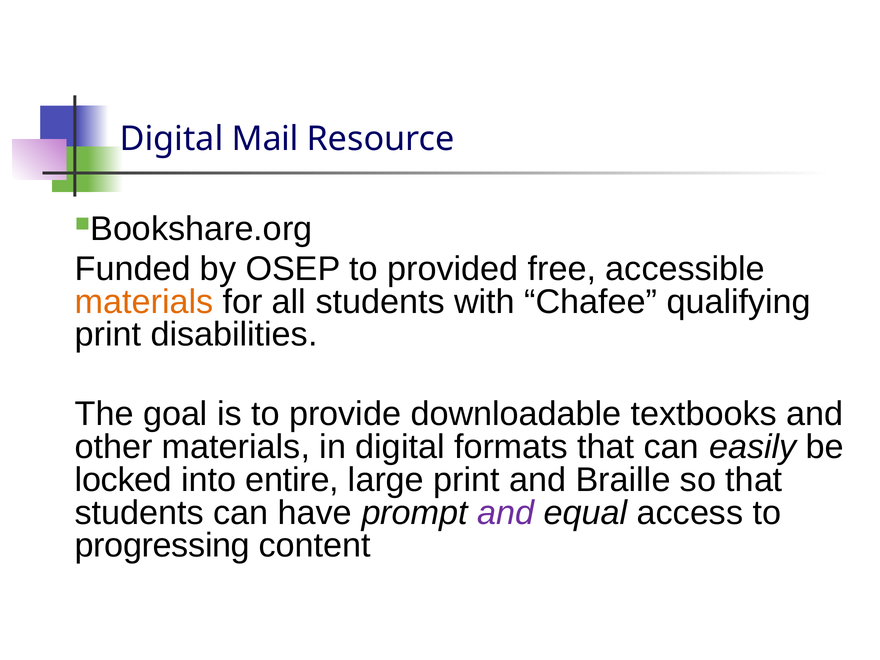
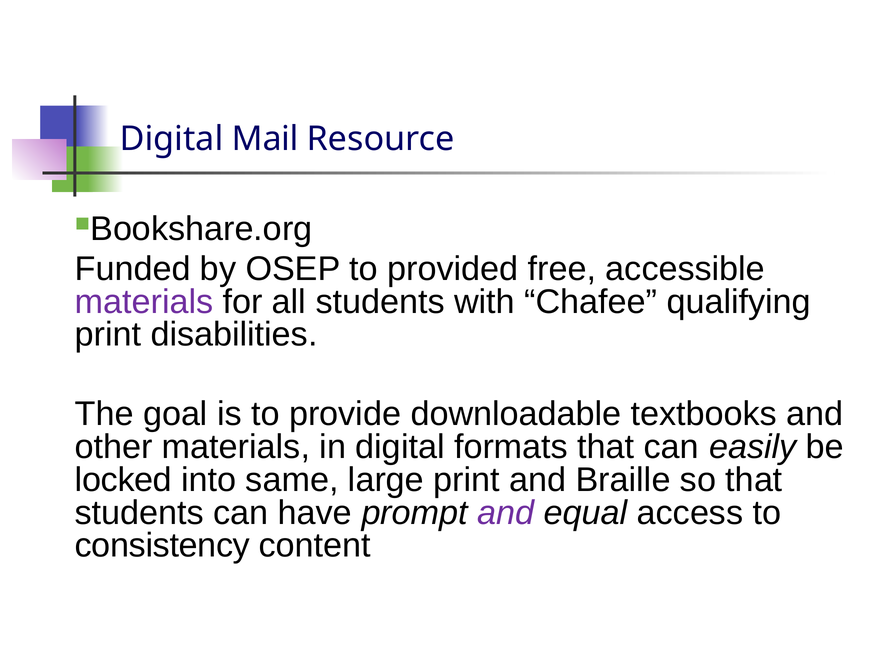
materials at (144, 302) colour: orange -> purple
entire: entire -> same
progressing: progressing -> consistency
